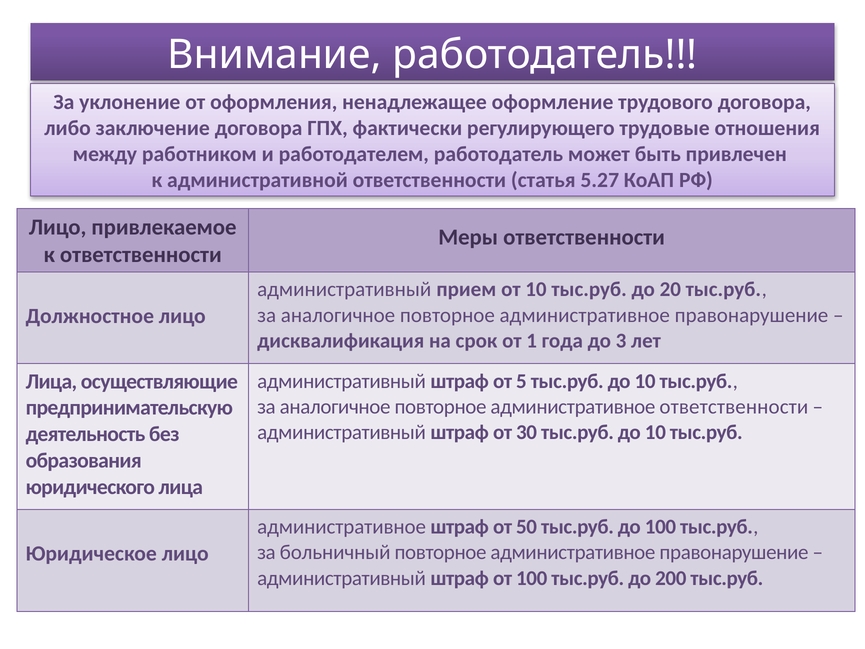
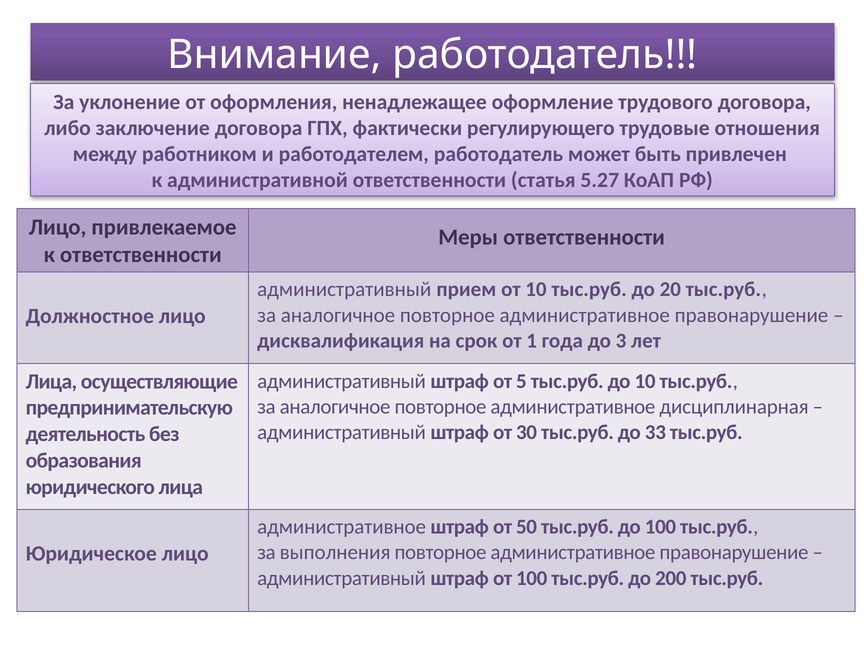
административное ответственности: ответственности -> дисциплинарная
30 тыс.руб до 10: 10 -> 33
больничный: больничный -> выполнения
